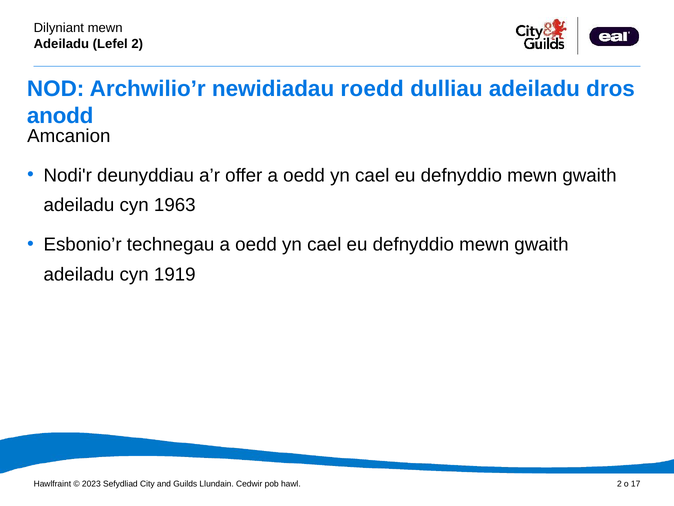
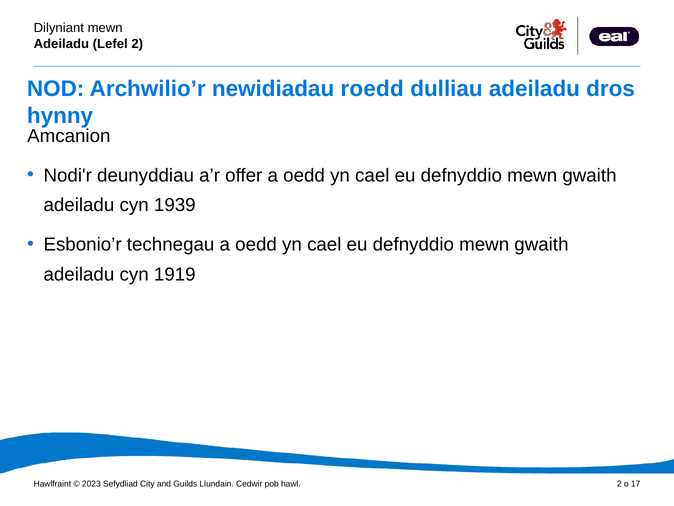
anodd: anodd -> hynny
1963: 1963 -> 1939
